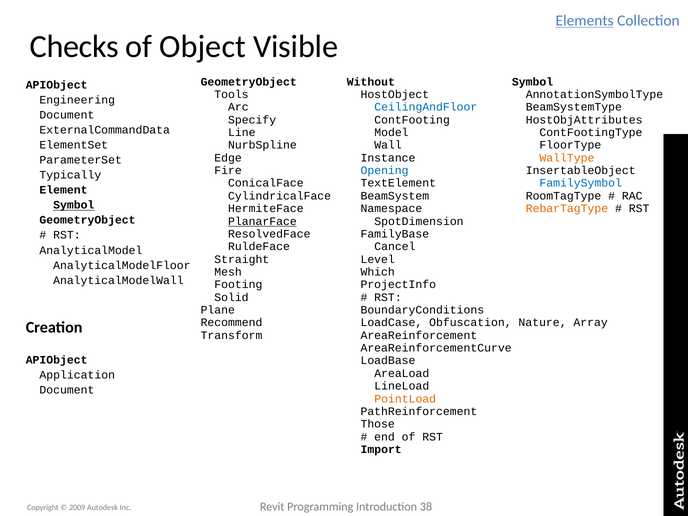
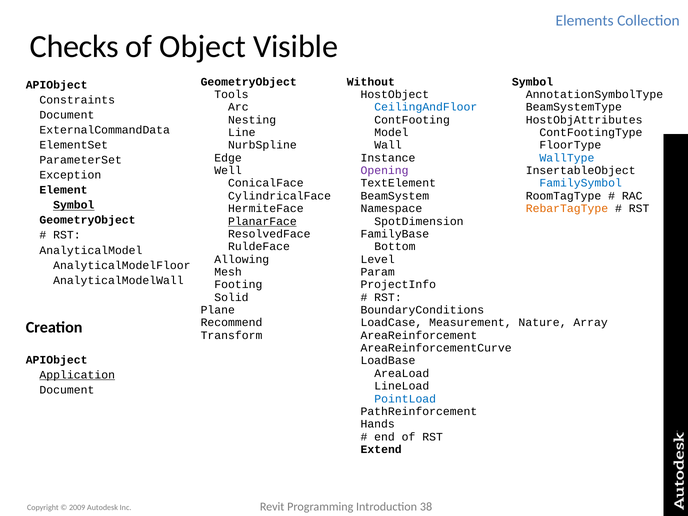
Elements underline: present -> none
Engineering: Engineering -> Constraints
Specify: Specify -> Nesting
WallType colour: orange -> blue
Fire: Fire -> Well
Opening colour: blue -> purple
Typically: Typically -> Exception
Cancel: Cancel -> Bottom
Straight: Straight -> Allowing
Which: Which -> Param
Obfuscation: Obfuscation -> Measurement
Application underline: none -> present
PointLoad colour: orange -> blue
Those: Those -> Hands
Import: Import -> Extend
